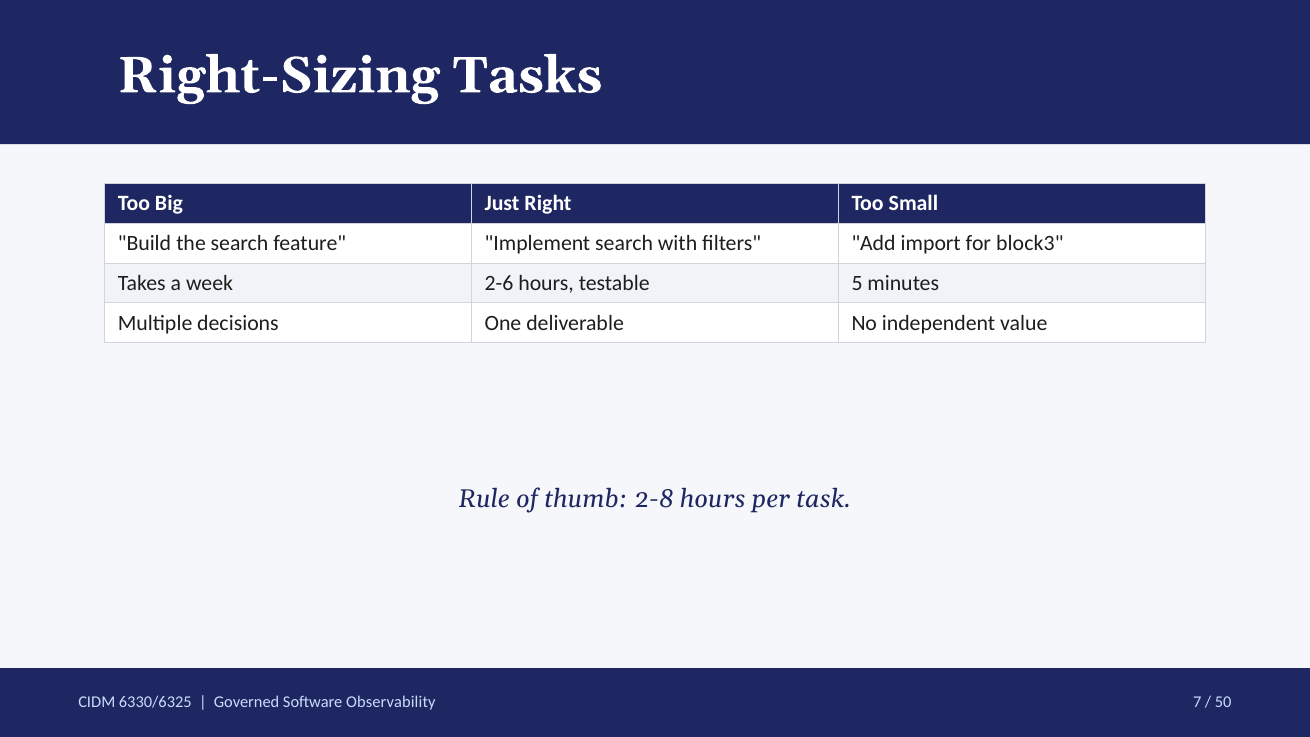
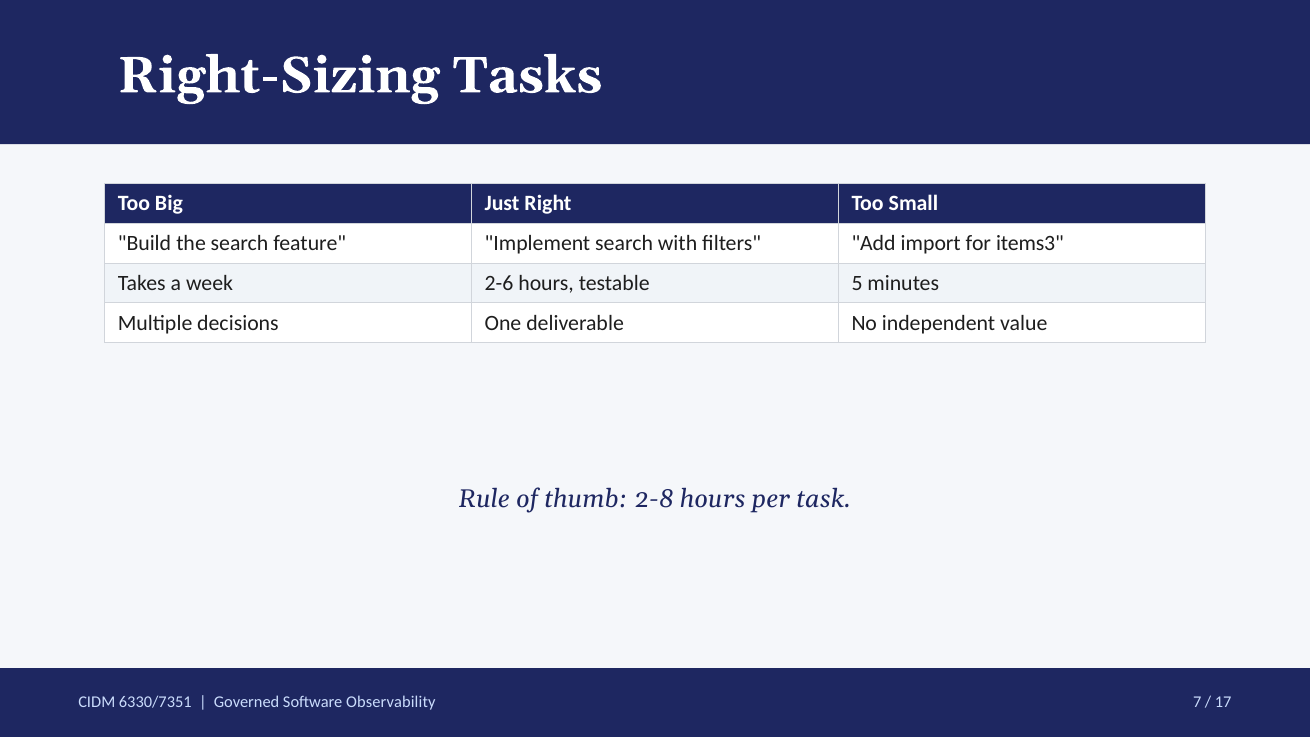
block3: block3 -> items3
6330/6325: 6330/6325 -> 6330/7351
50: 50 -> 17
